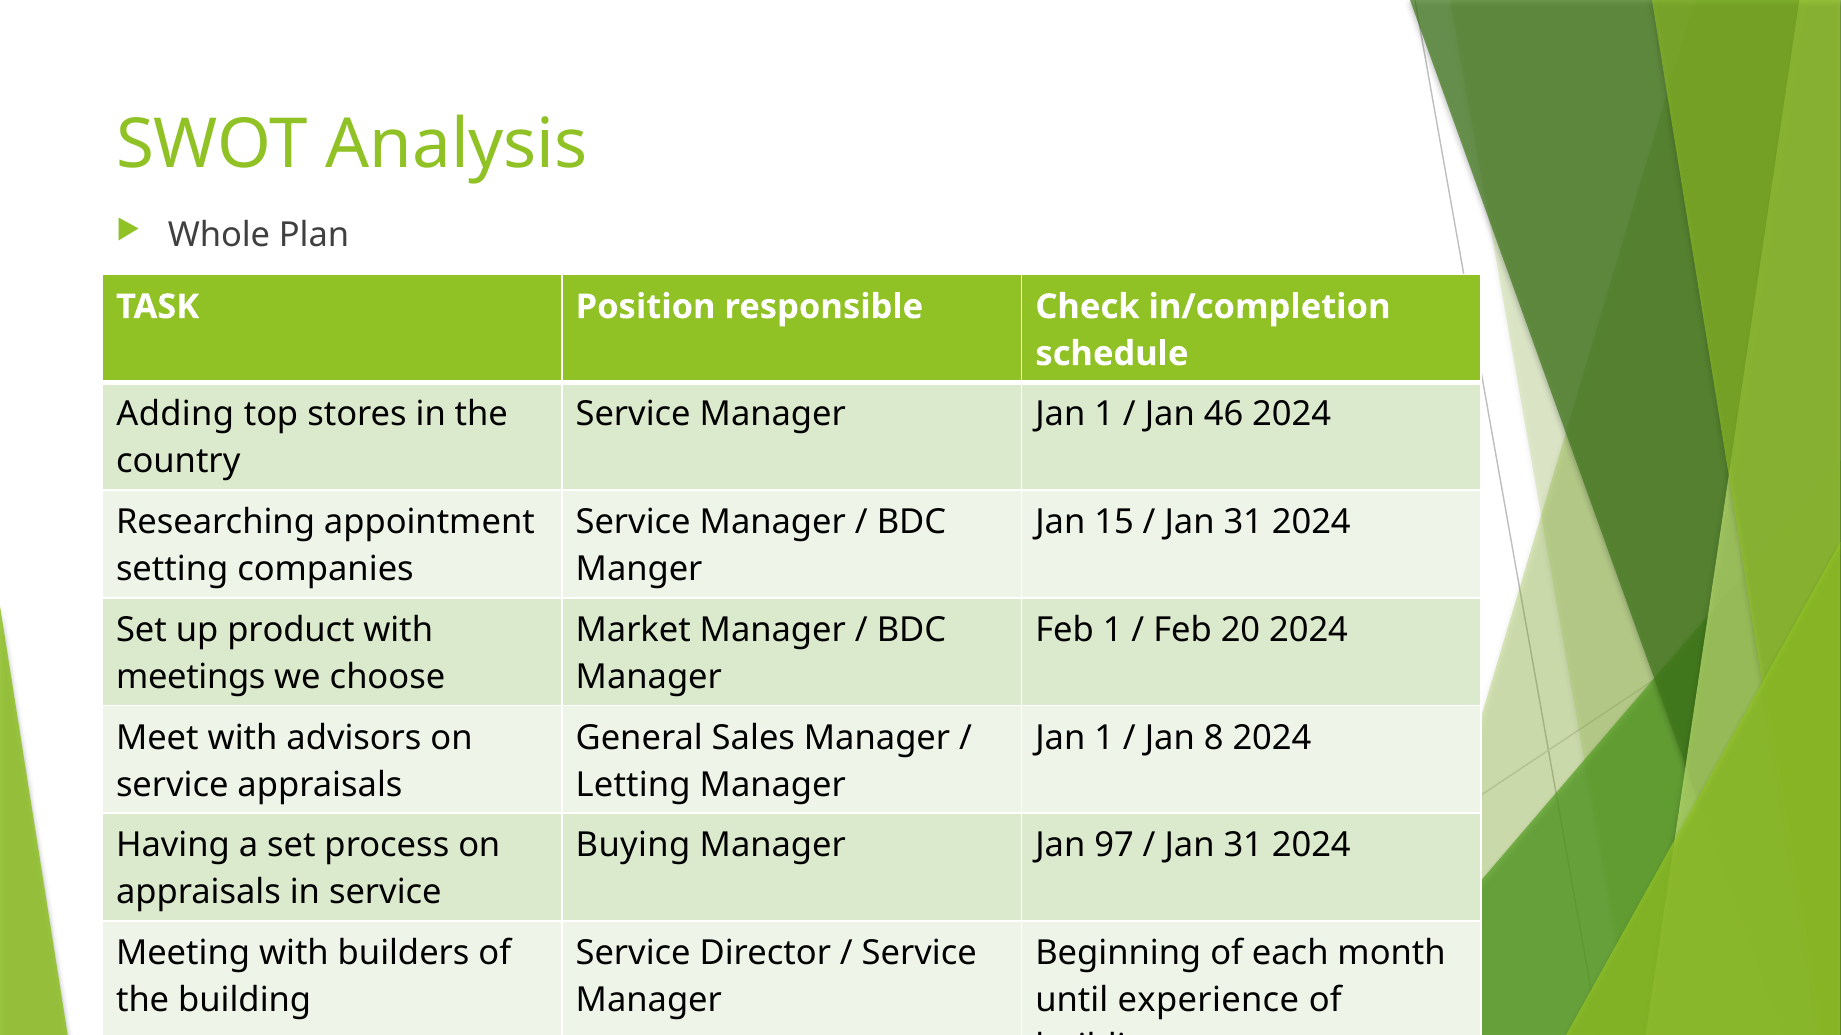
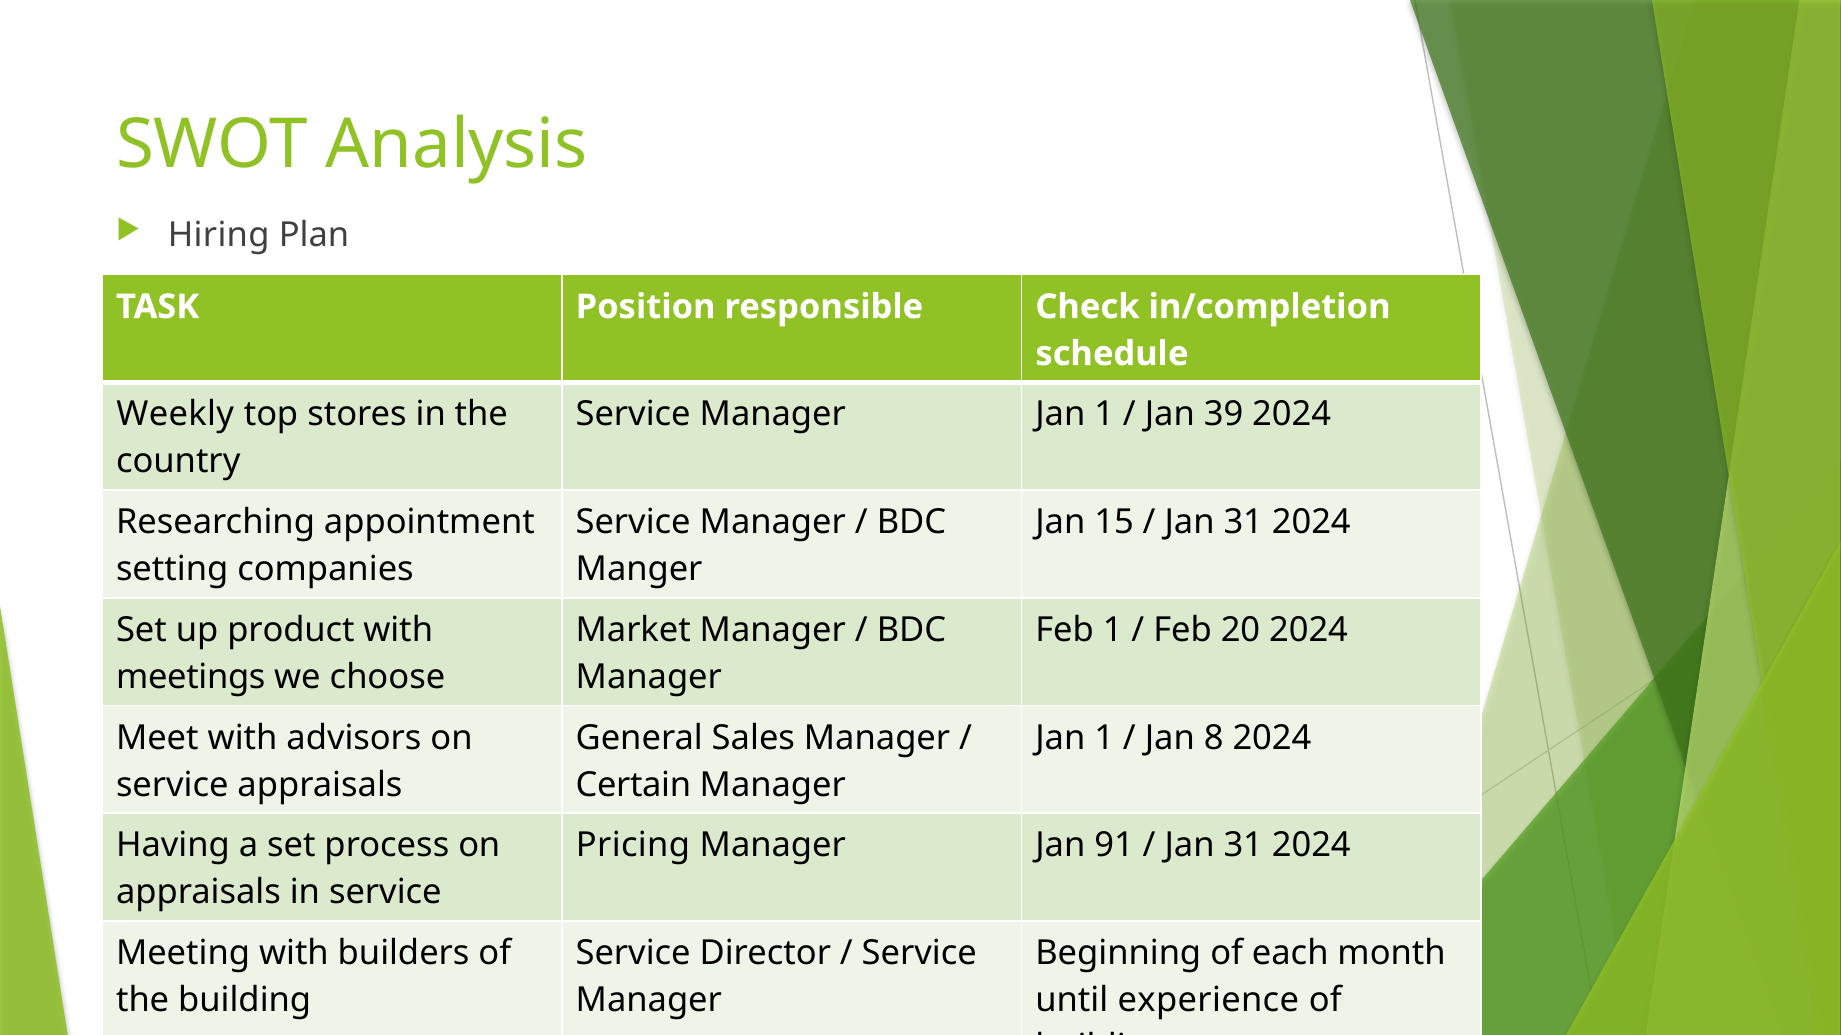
Whole: Whole -> Hiring
Adding: Adding -> Weekly
46: 46 -> 39
Letting: Letting -> Certain
Buying: Buying -> Pricing
97: 97 -> 91
